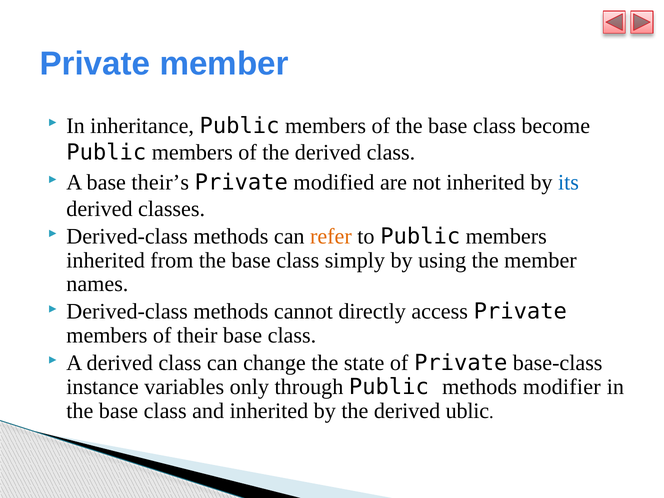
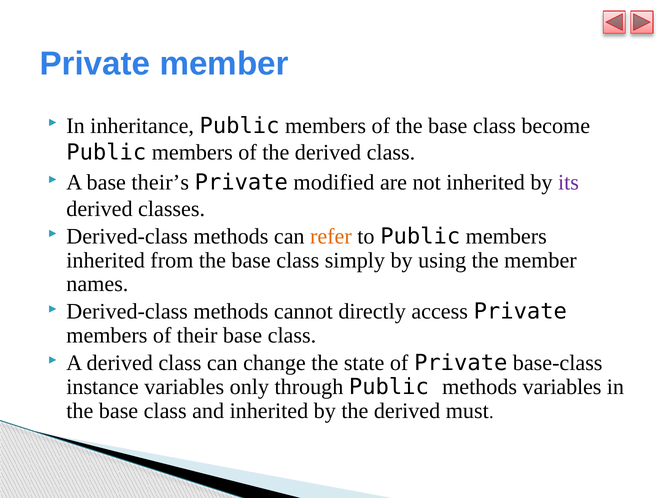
its colour: blue -> purple
methods modifier: modifier -> variables
ublic: ublic -> must
